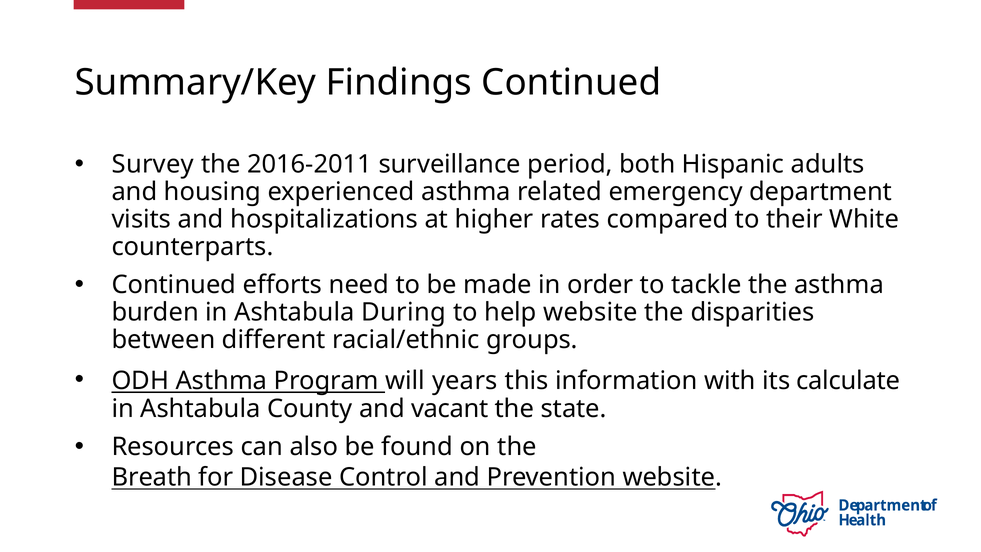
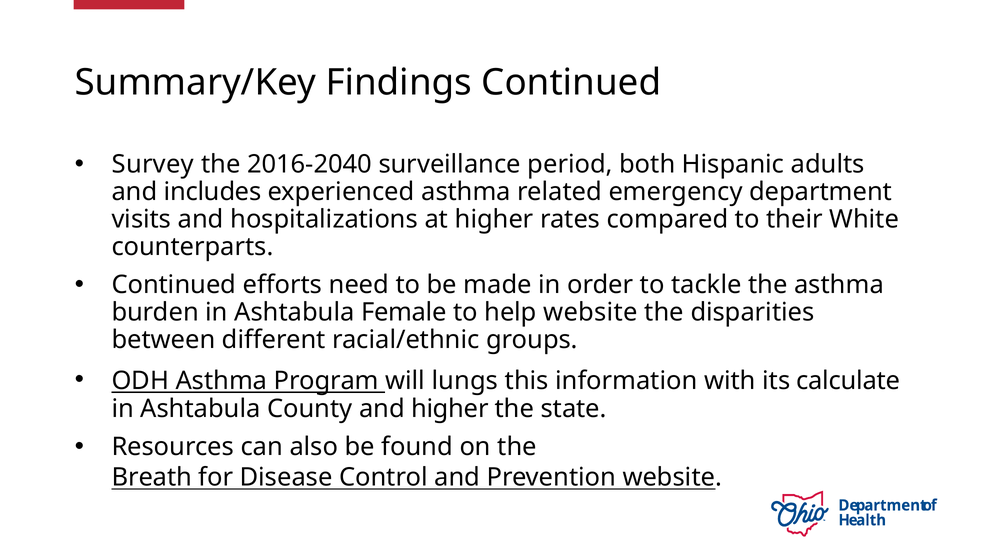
2016-2011: 2016-2011 -> 2016-2040
housing: housing -> includes
During: During -> Female
years: years -> lungs
and vacant: vacant -> higher
